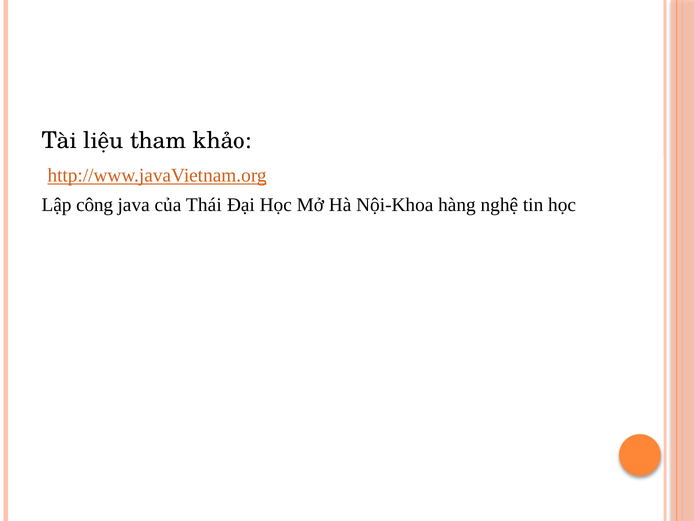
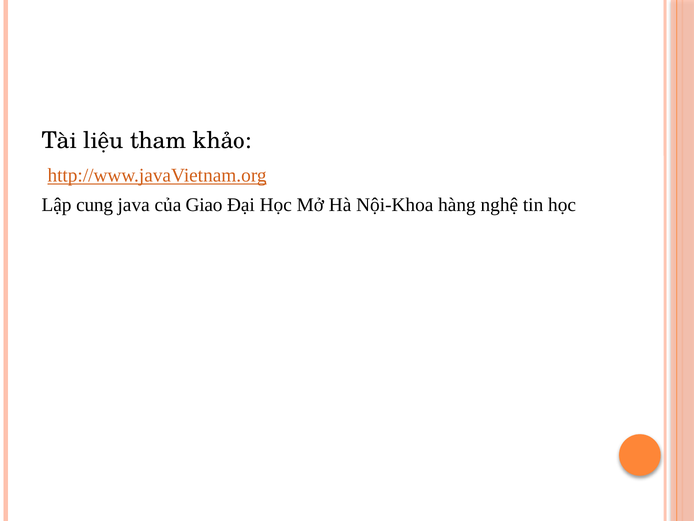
công: công -> cung
Thái: Thái -> Giao
